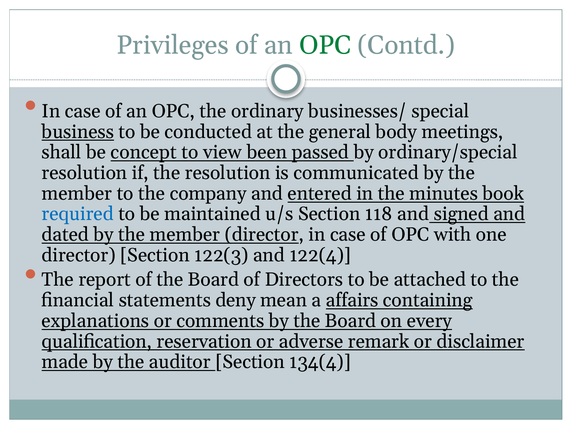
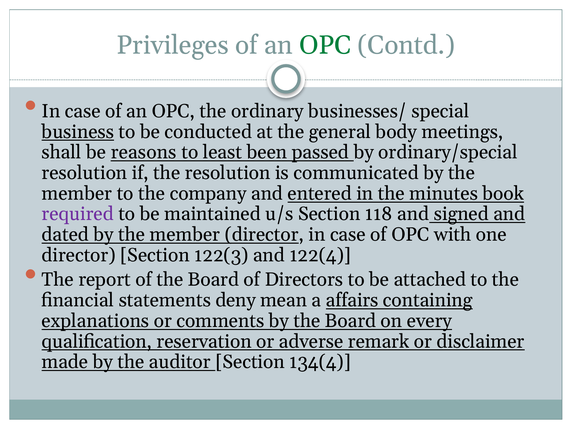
concept: concept -> reasons
view: view -> least
required colour: blue -> purple
